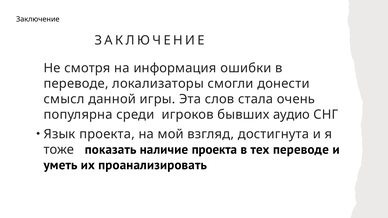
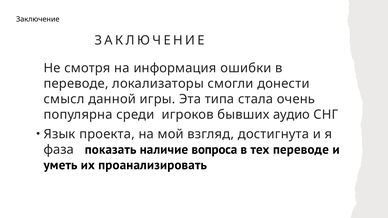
слов: слов -> типа
тоже: тоже -> фаза
наличие проекта: проекта -> вопроса
